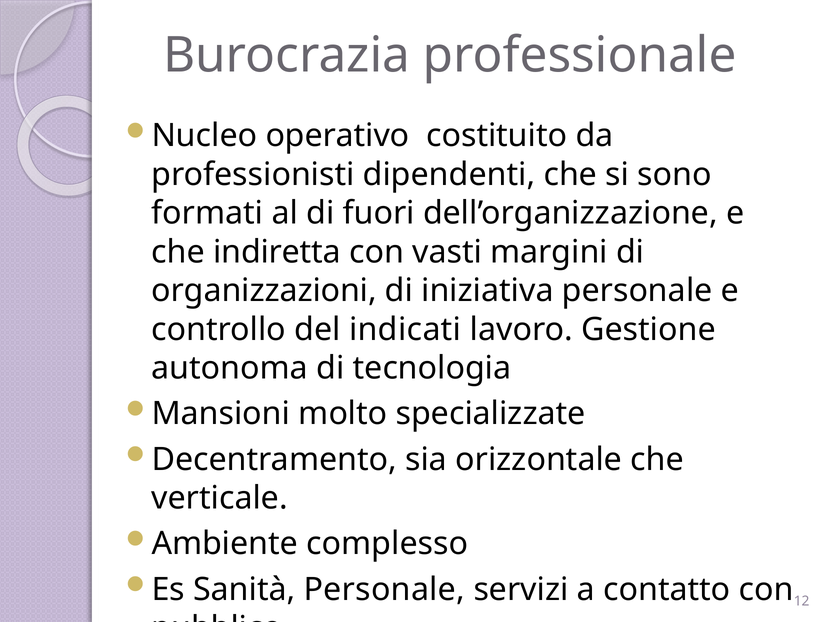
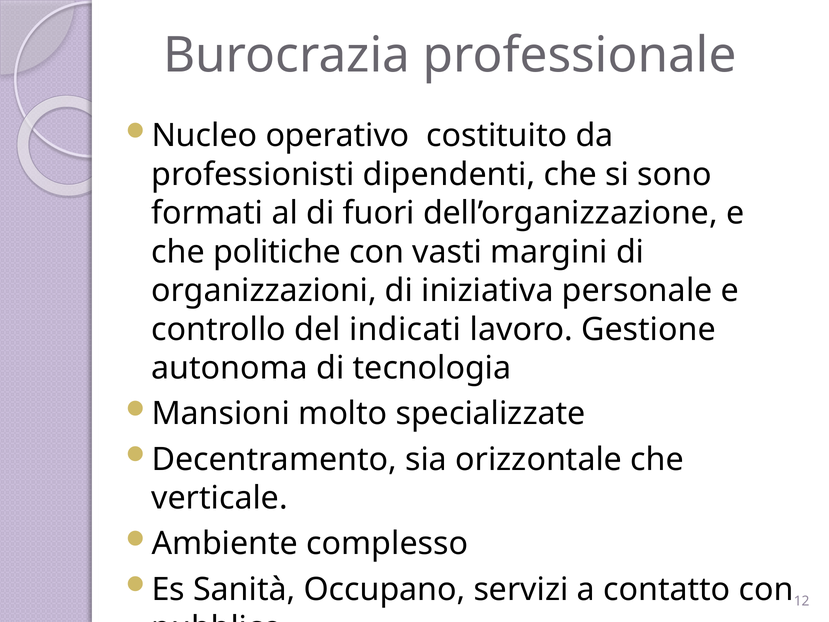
indiretta: indiretta -> politiche
Sanità Personale: Personale -> Occupano
